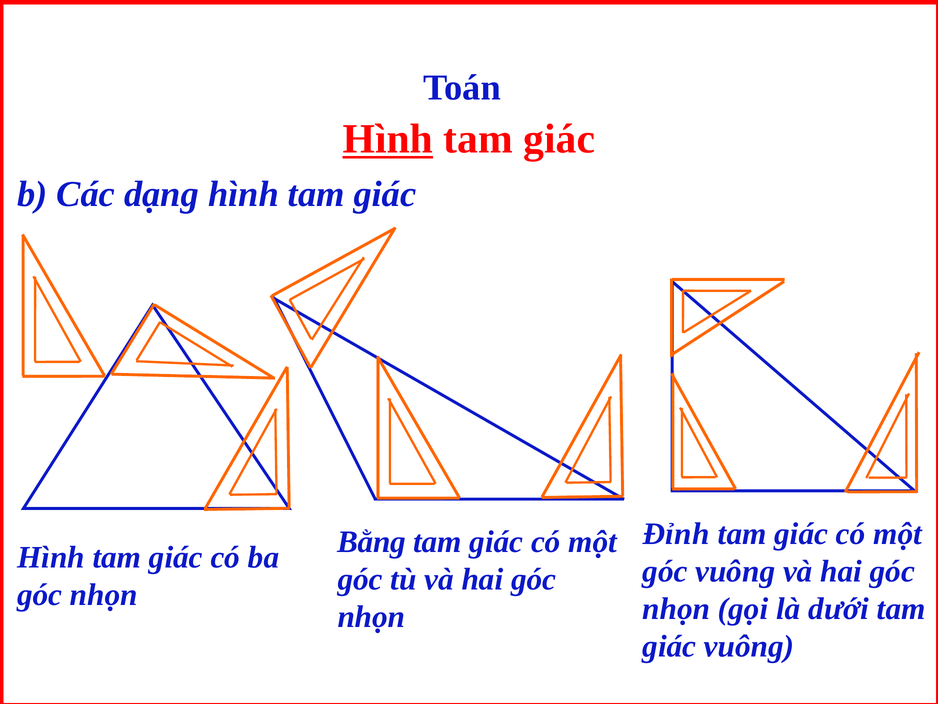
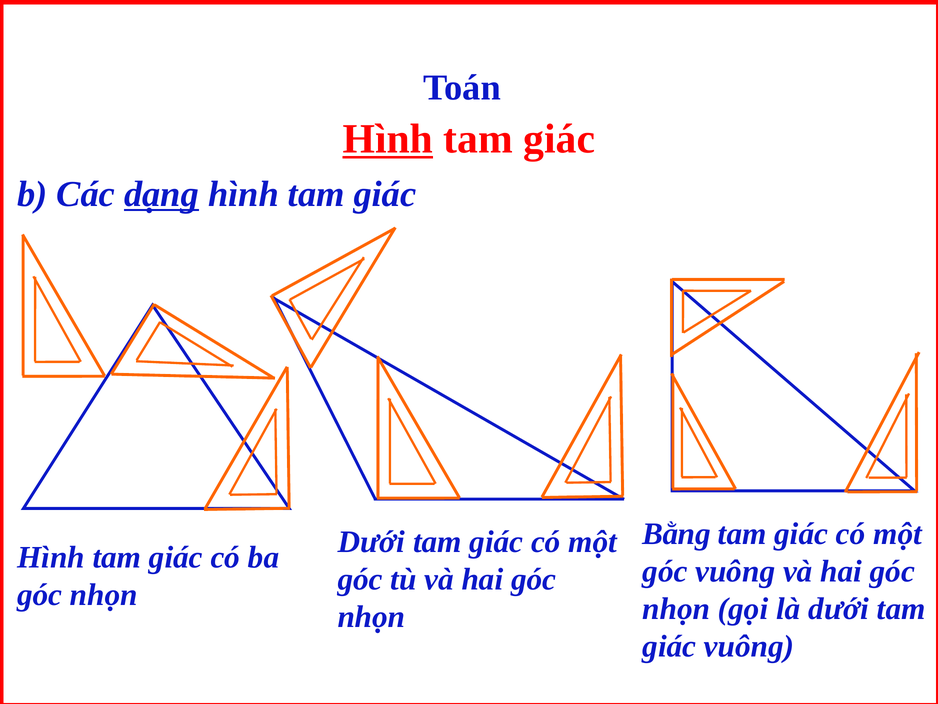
dạng underline: none -> present
Đỉnh: Đỉnh -> Bằng
Bằng at (372, 541): Bằng -> Dưới
